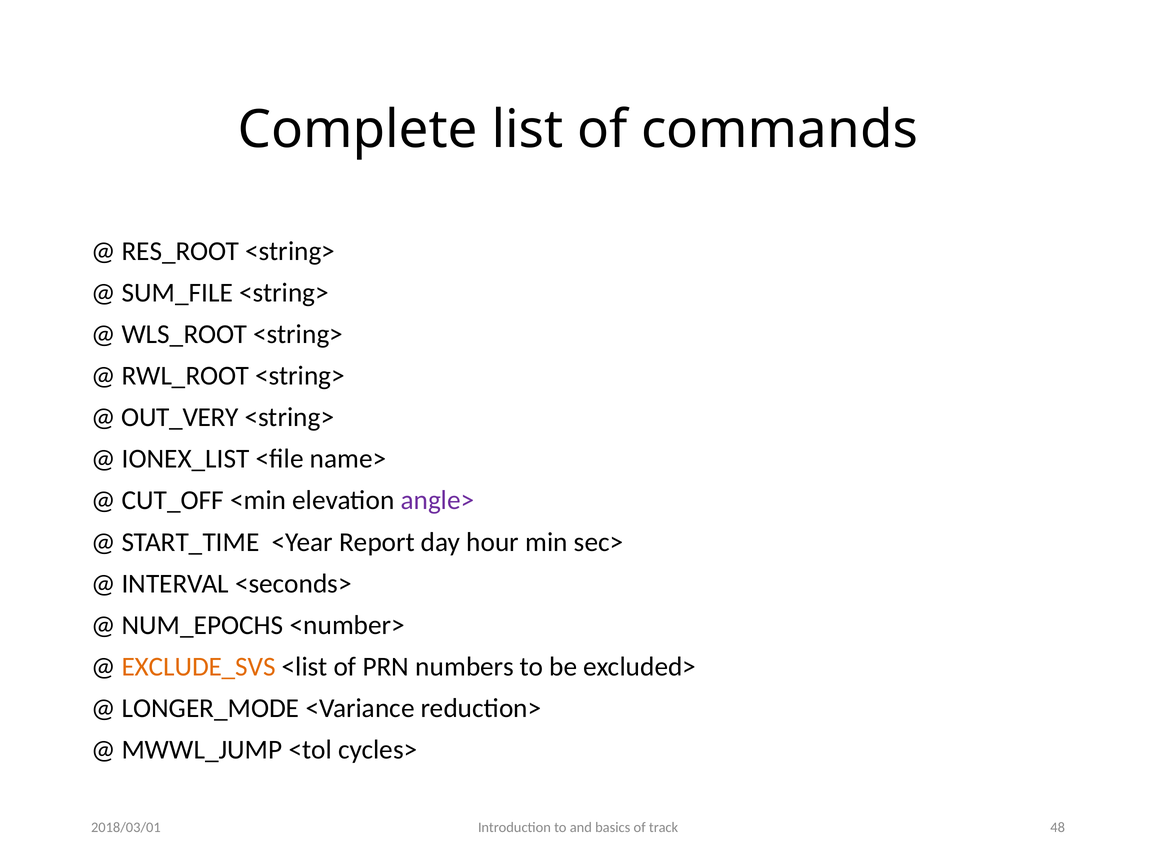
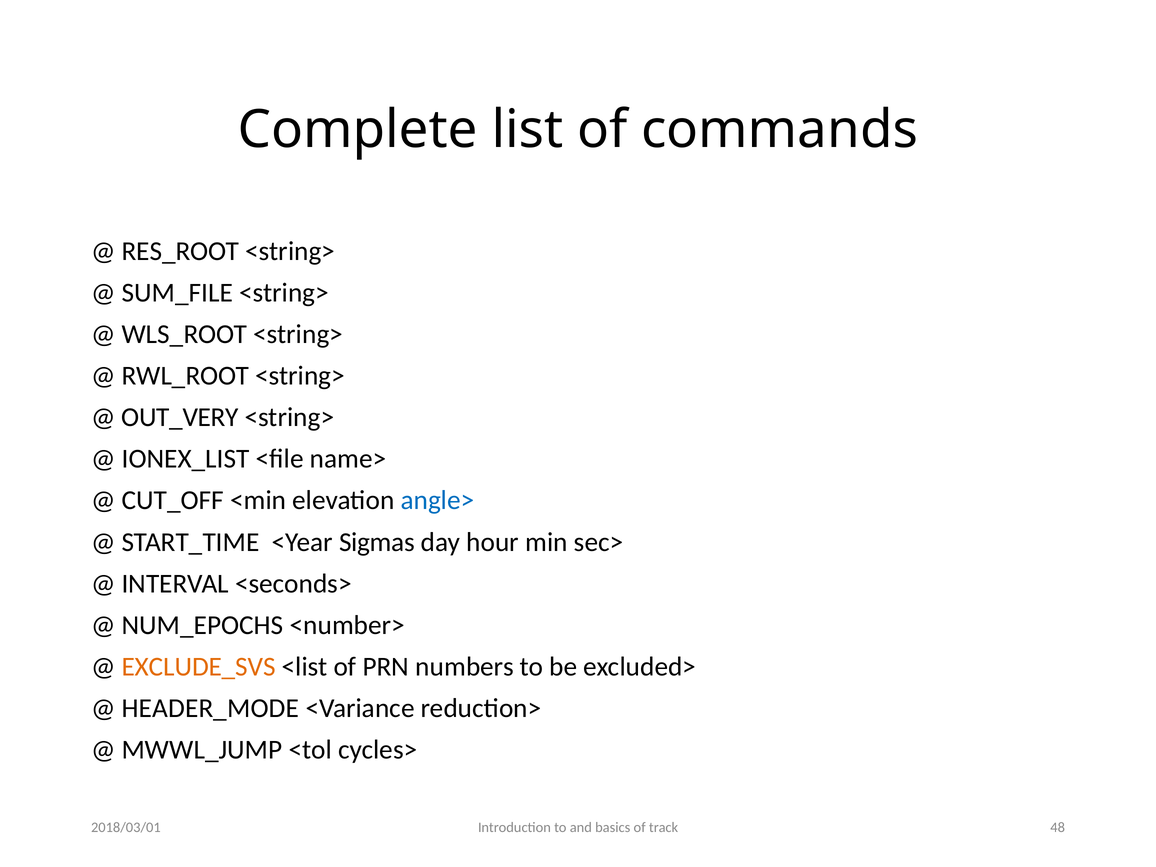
angle> colour: purple -> blue
Report: Report -> Sigmas
LONGER_MODE: LONGER_MODE -> HEADER_MODE
